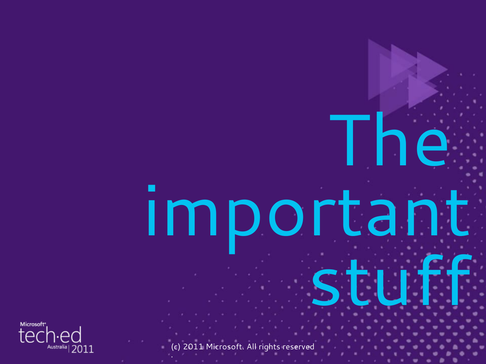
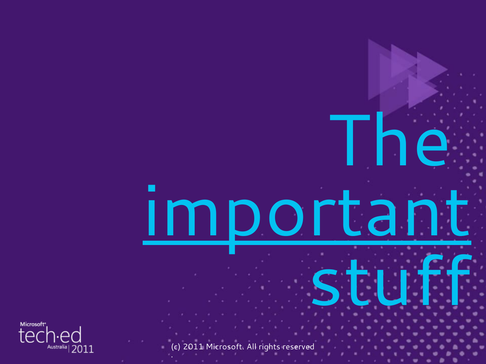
important underline: none -> present
